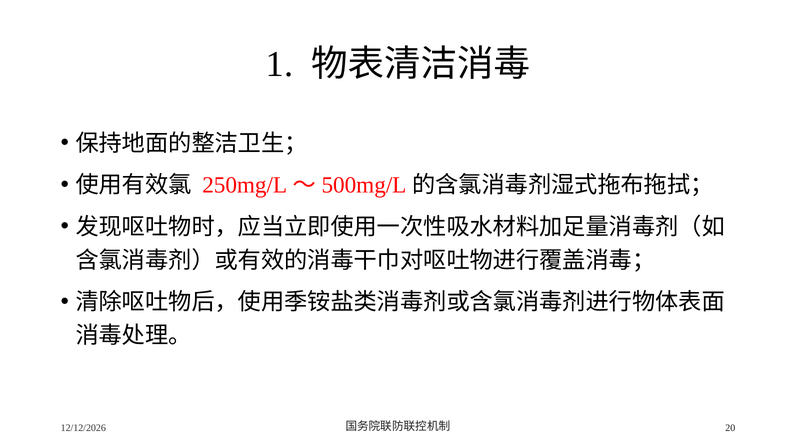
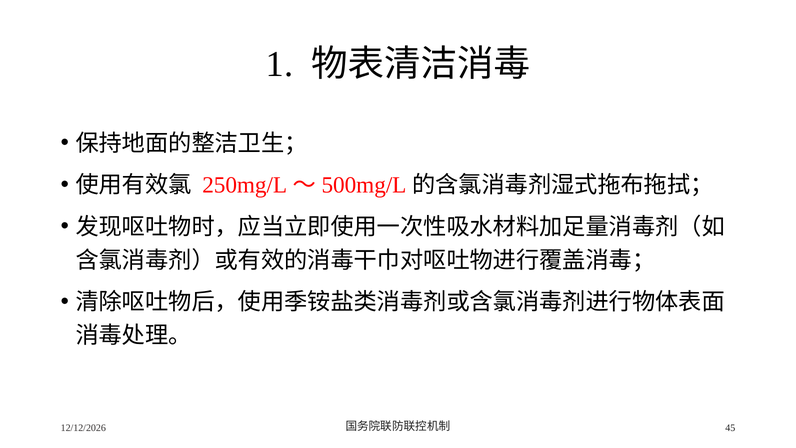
20: 20 -> 45
